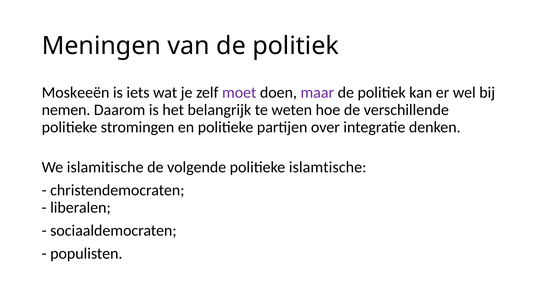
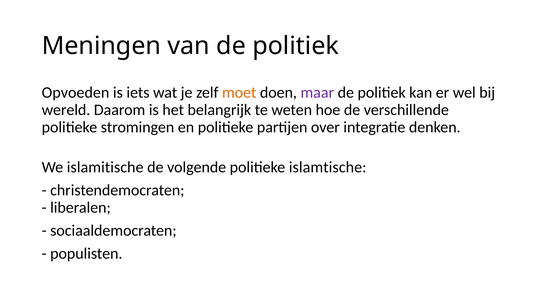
Moskeeën: Moskeeën -> Opvoeden
moet colour: purple -> orange
nemen: nemen -> wereld
